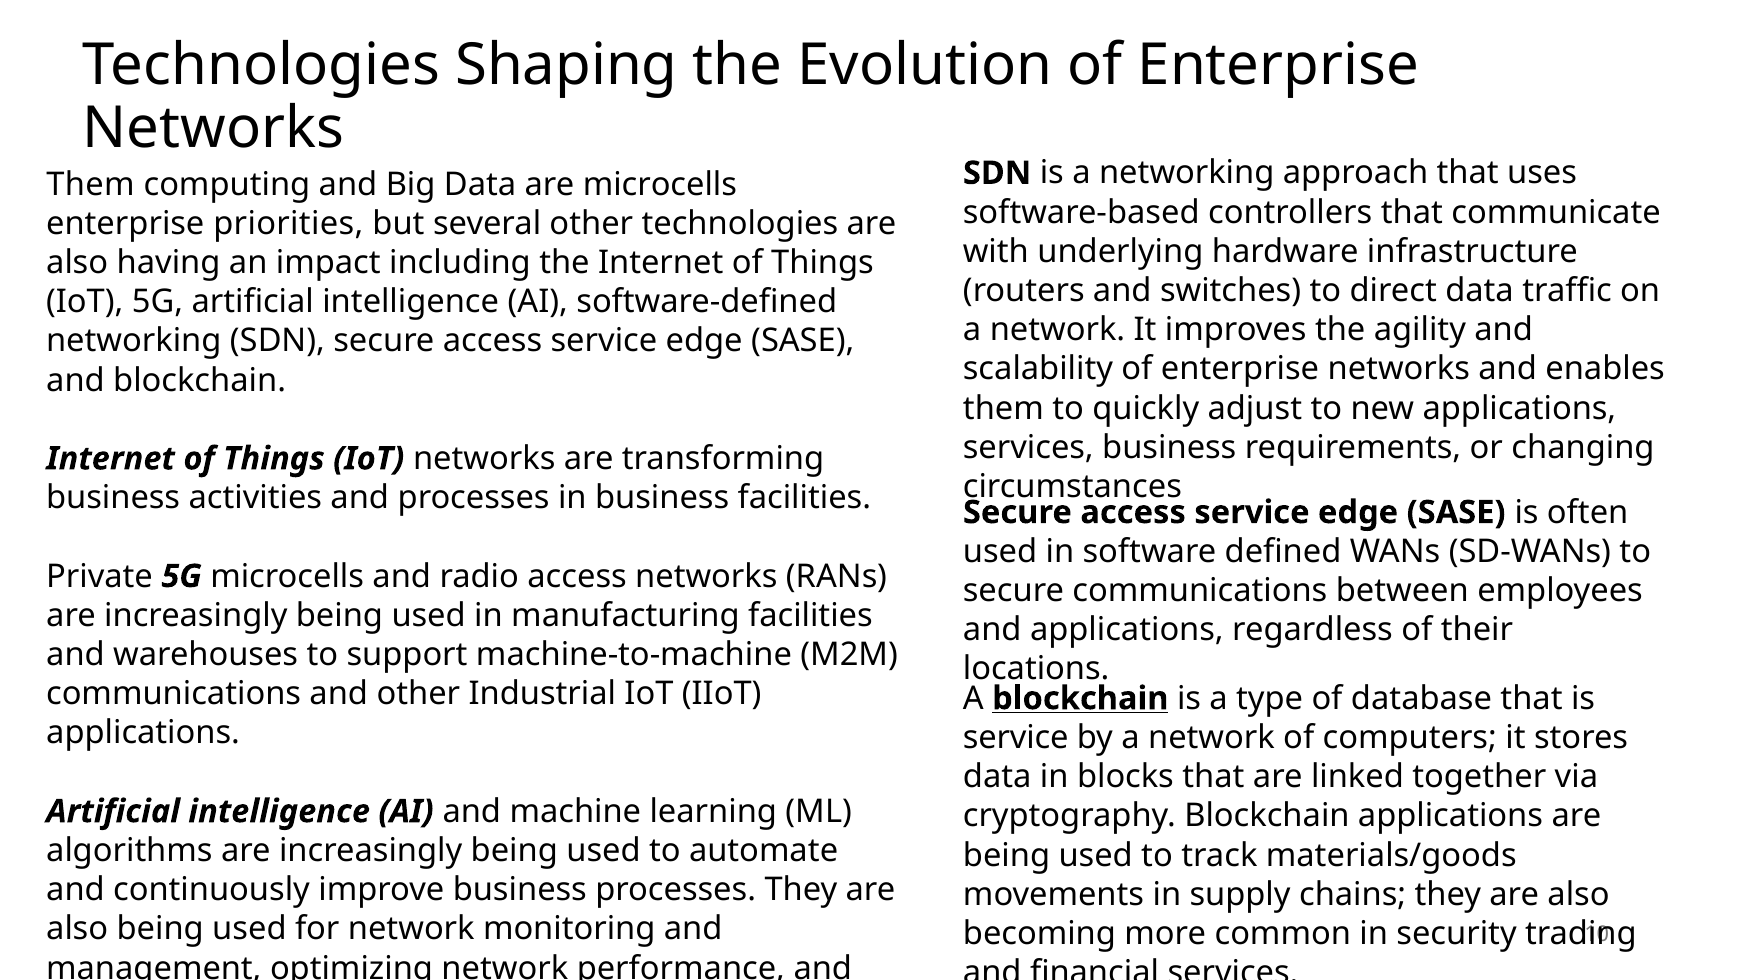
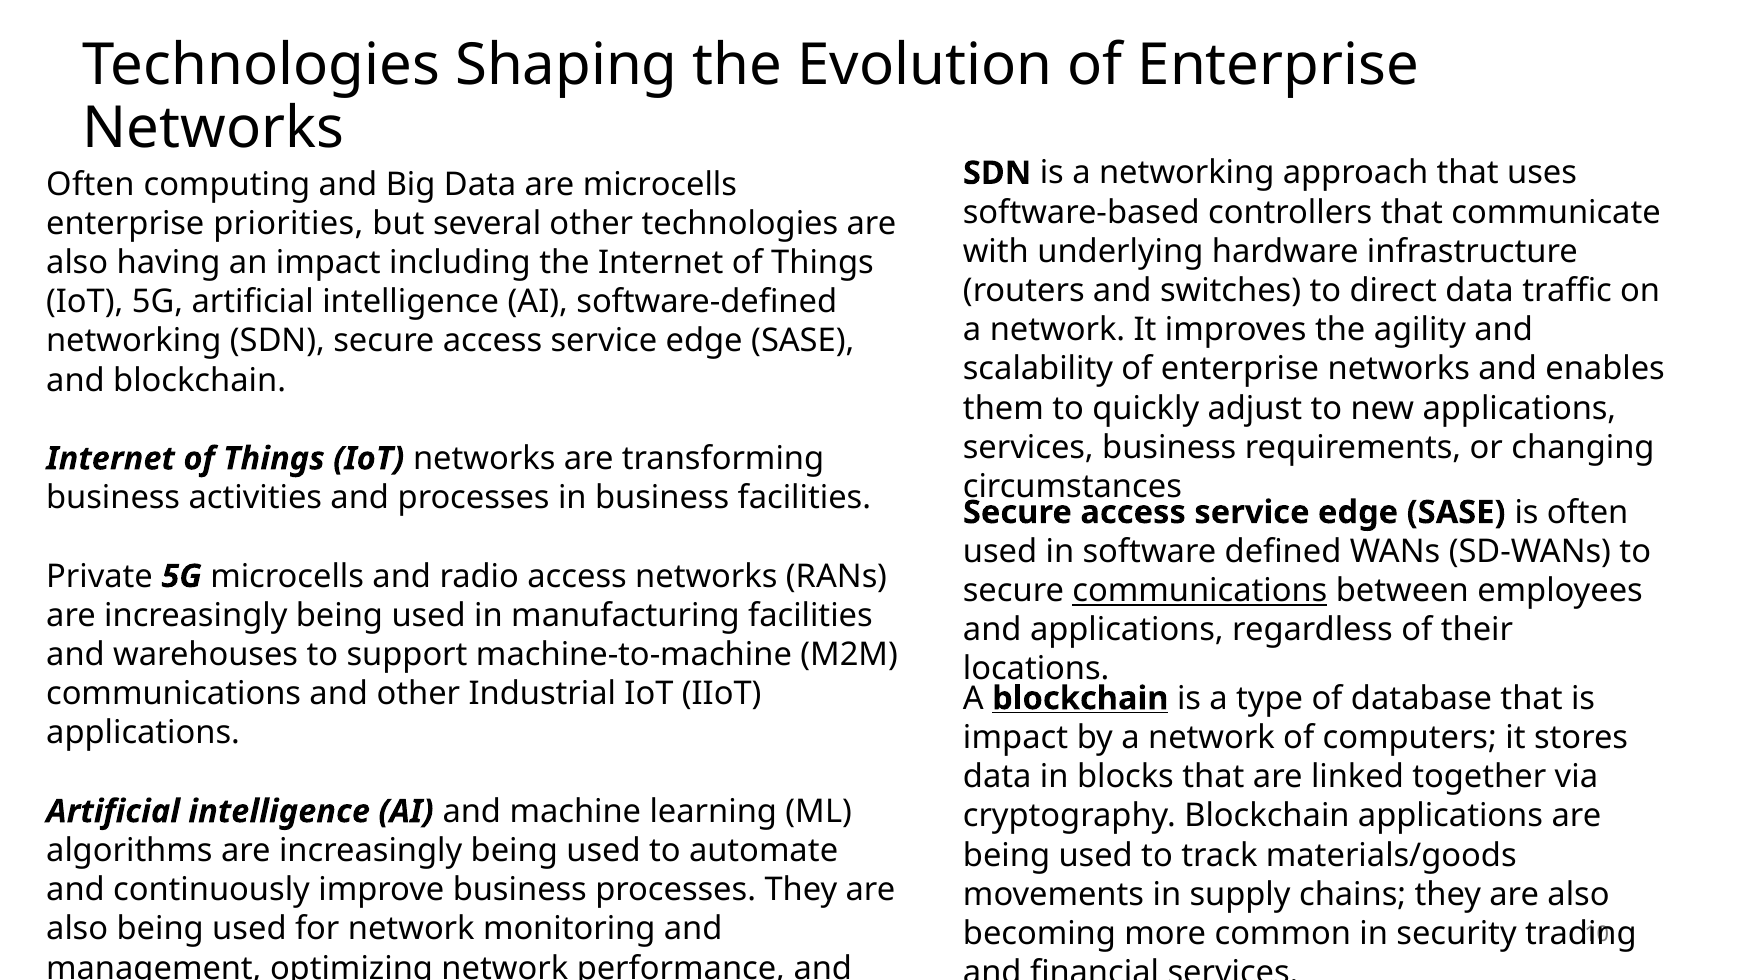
Them at (90, 184): Them -> Often
communications at (1200, 591) underline: none -> present
service at (1016, 738): service -> impact
